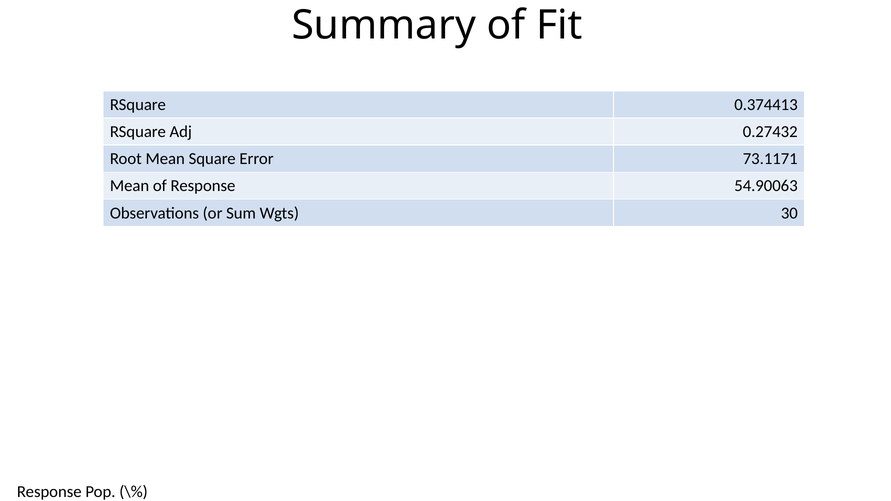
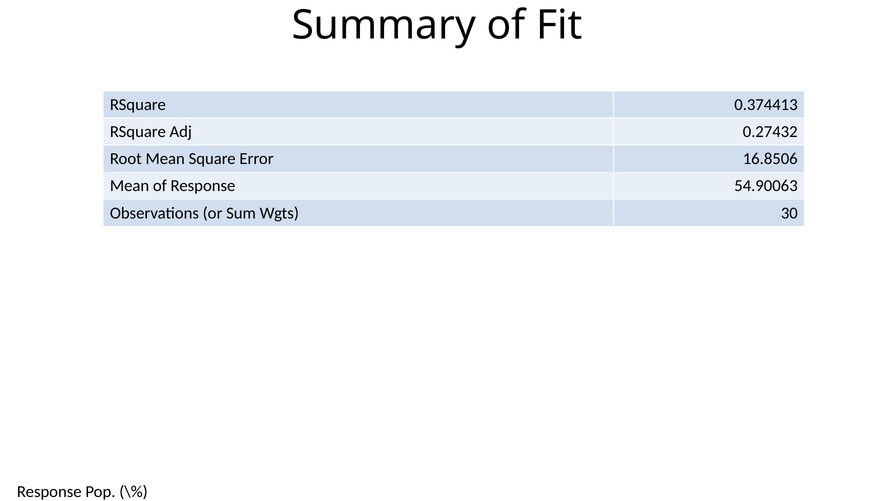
73.1171: 73.1171 -> 16.8506
